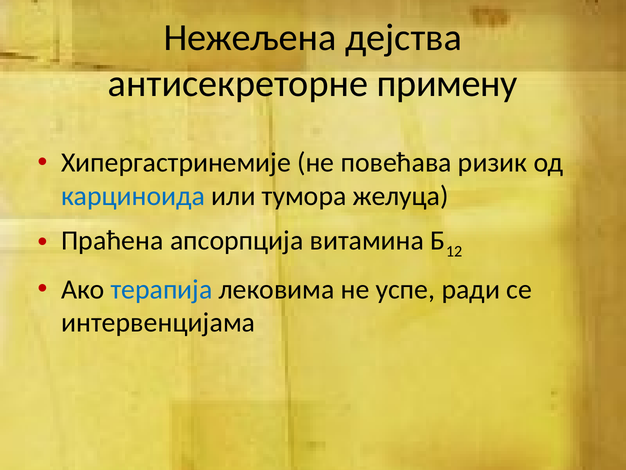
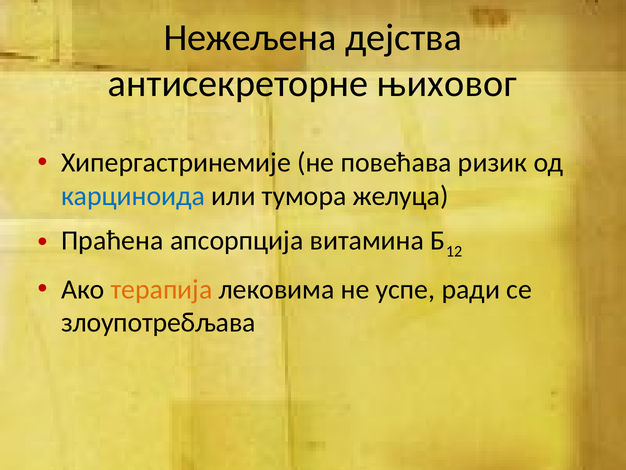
примену: примену -> њиховог
терапија colour: blue -> orange
интервенцијама: интервенцијама -> злоупотребљава
